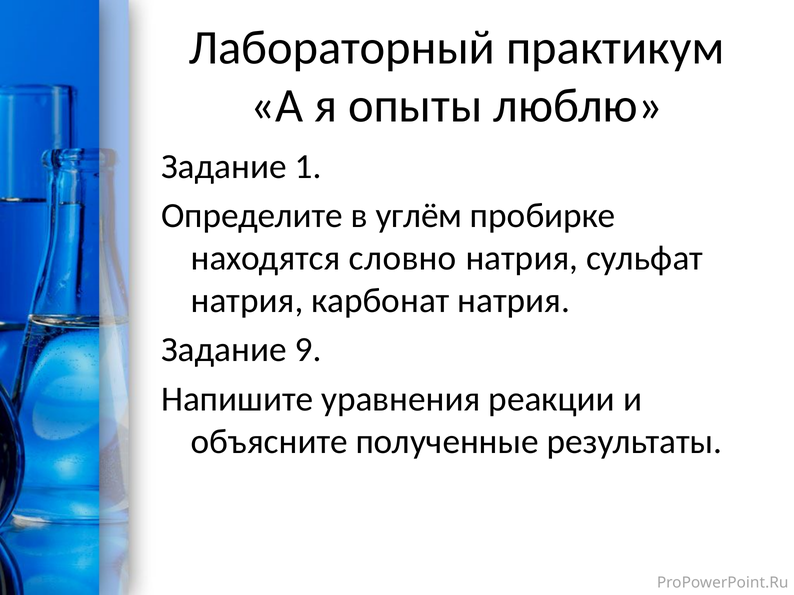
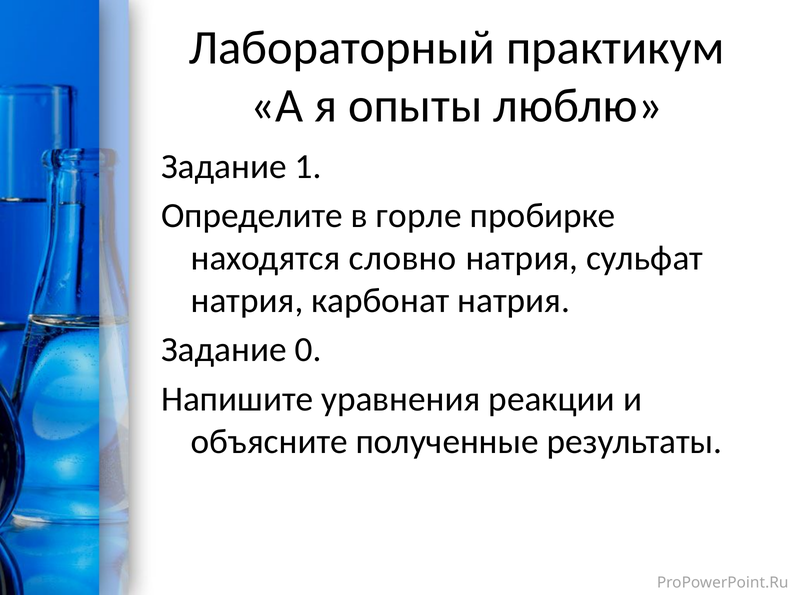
углём: углём -> горле
9: 9 -> 0
